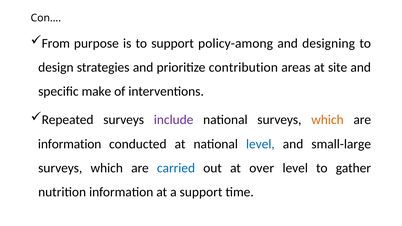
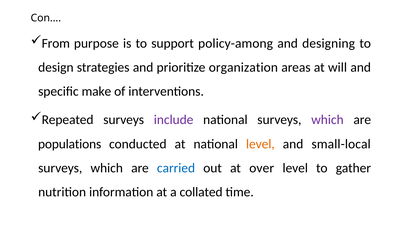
contribution: contribution -> organization
site: site -> will
which at (327, 120) colour: orange -> purple
information at (70, 144): information -> populations
level at (260, 144) colour: blue -> orange
small-large: small-large -> small-local
a support: support -> collated
